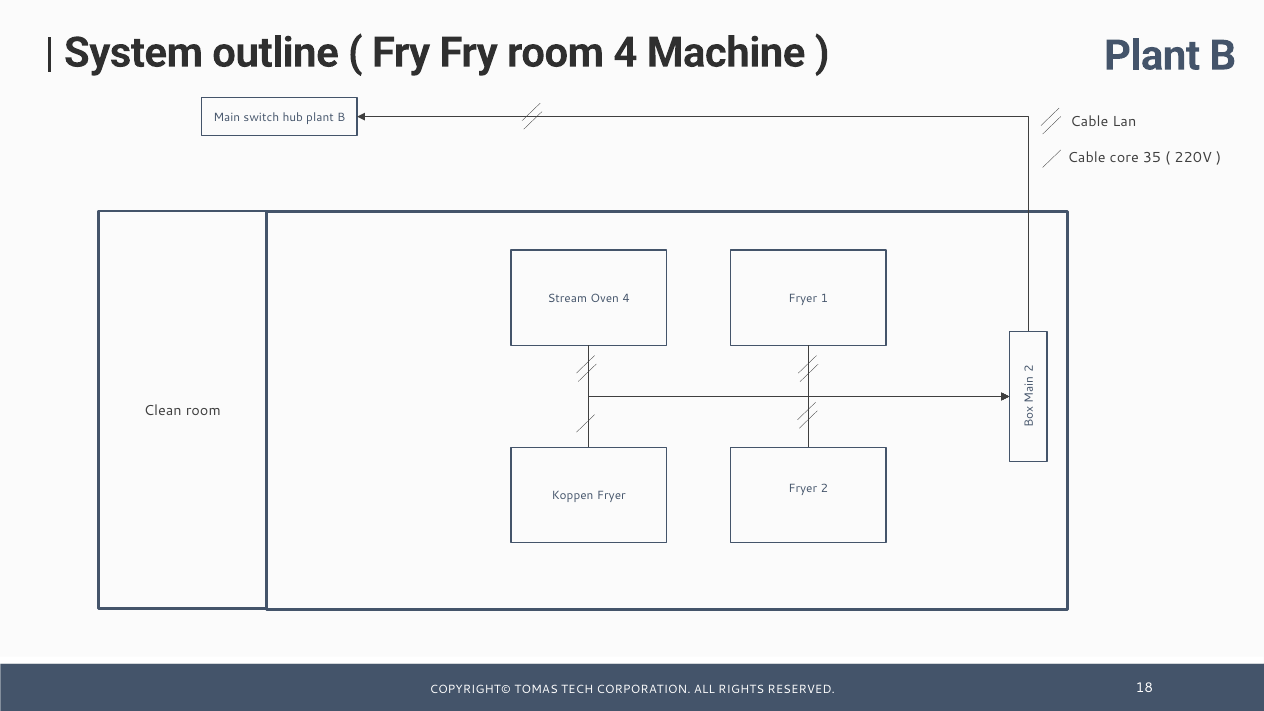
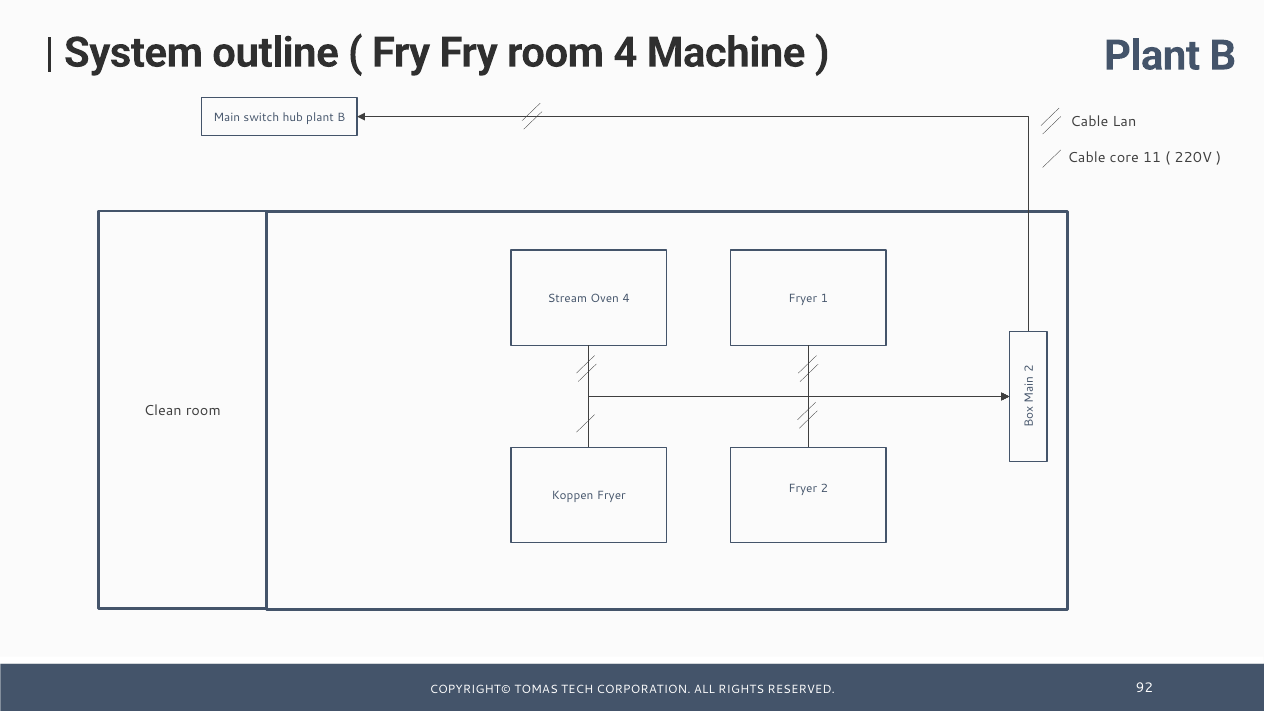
35: 35 -> 11
18: 18 -> 92
